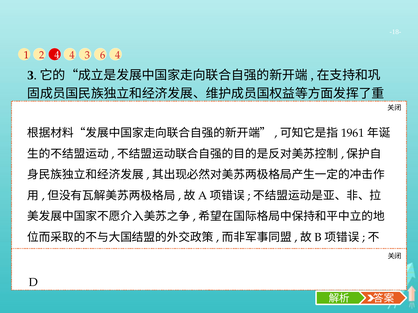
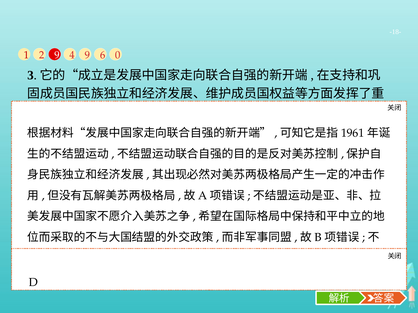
2 4: 4 -> 9
4 3: 3 -> 9
6 4: 4 -> 0
